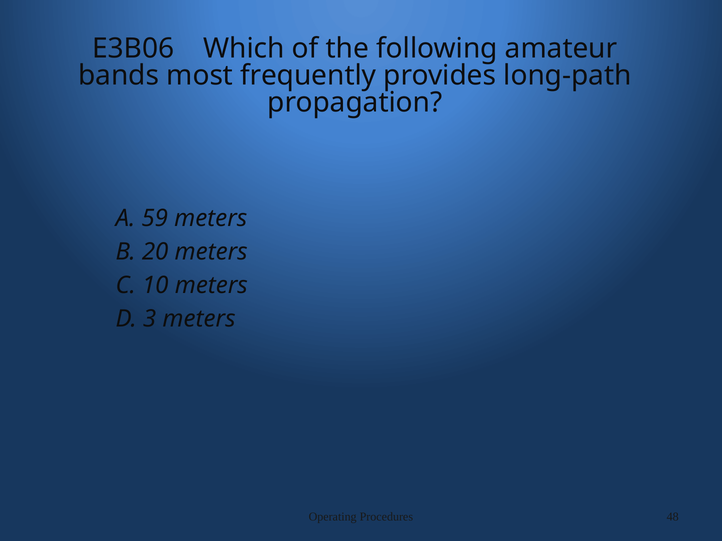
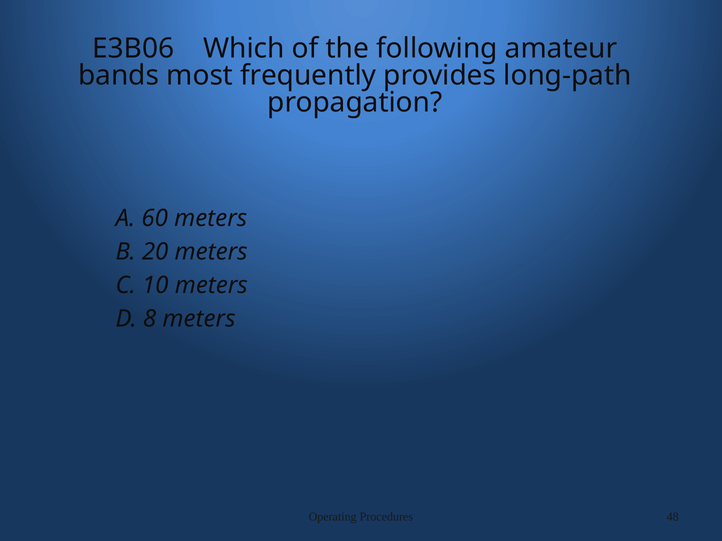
59: 59 -> 60
3: 3 -> 8
